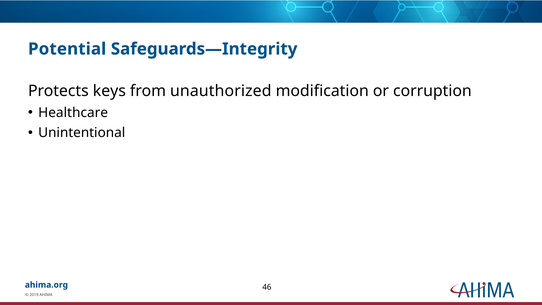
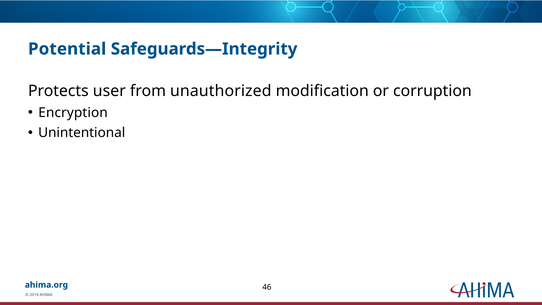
keys: keys -> user
Healthcare: Healthcare -> Encryption
